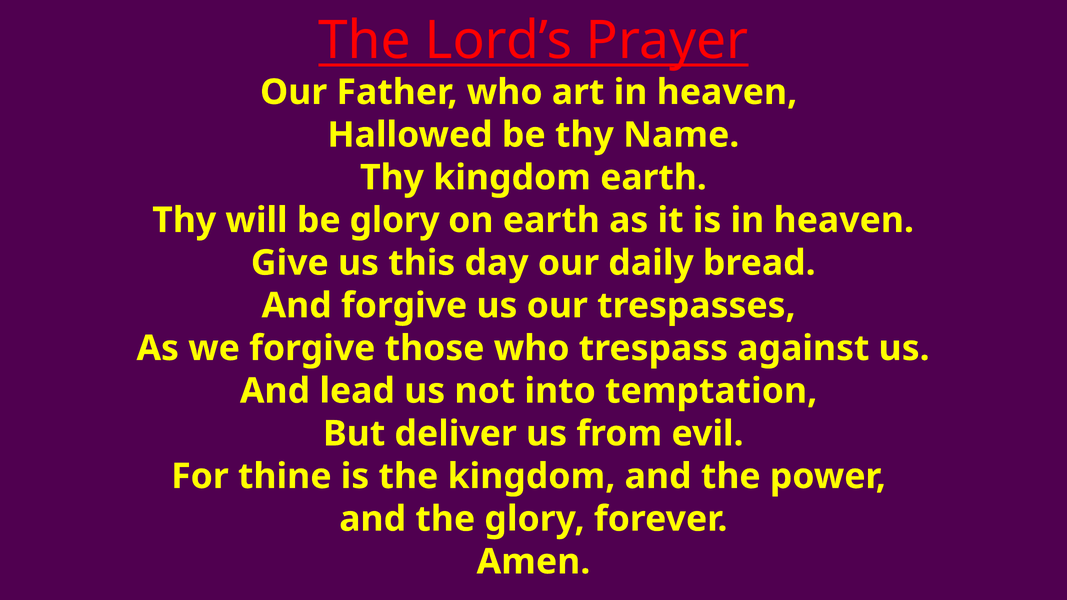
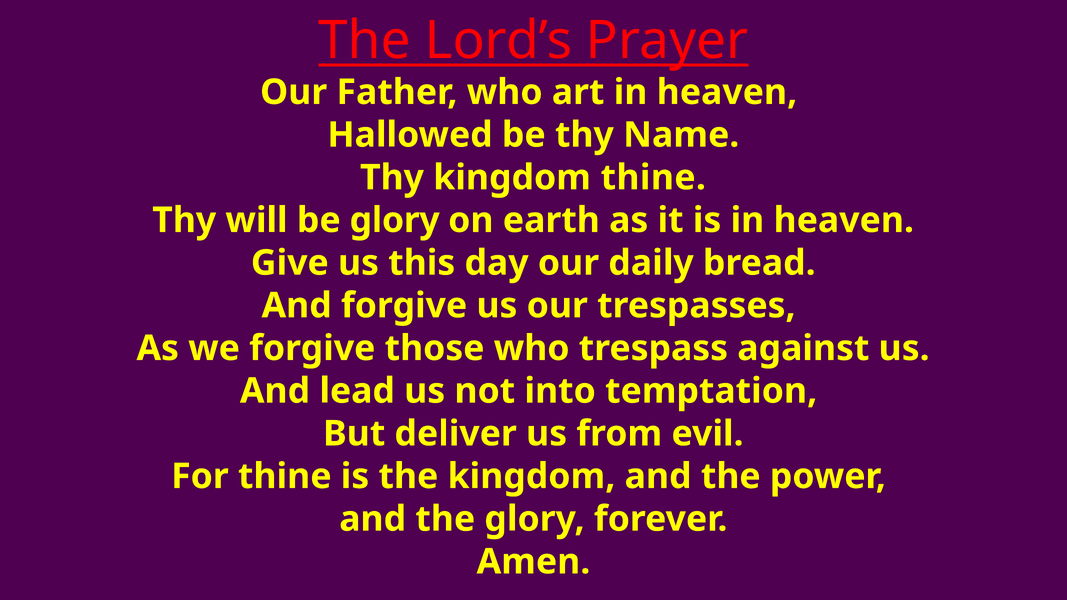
kingdom earth: earth -> thine
